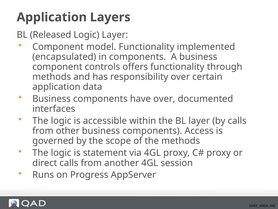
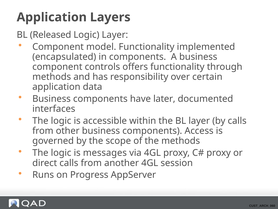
have over: over -> later
statement: statement -> messages
